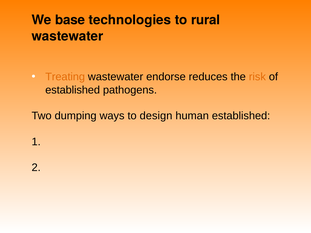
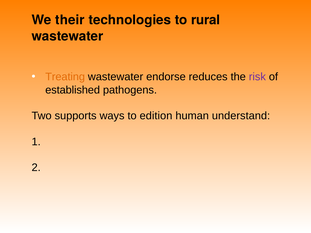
base: base -> their
risk colour: orange -> purple
dumping: dumping -> supports
design: design -> edition
human established: established -> understand
